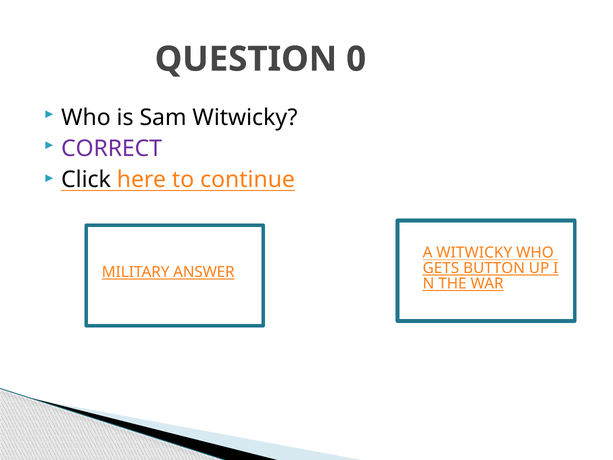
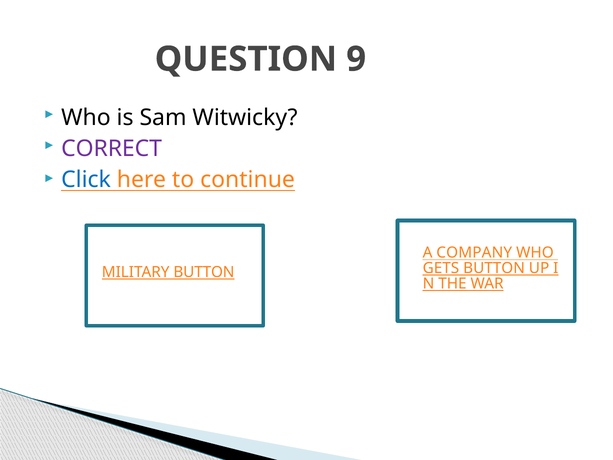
0: 0 -> 9
Click colour: black -> blue
A WITWICKY: WITWICKY -> COMPANY
MILITARY ANSWER: ANSWER -> BUTTON
